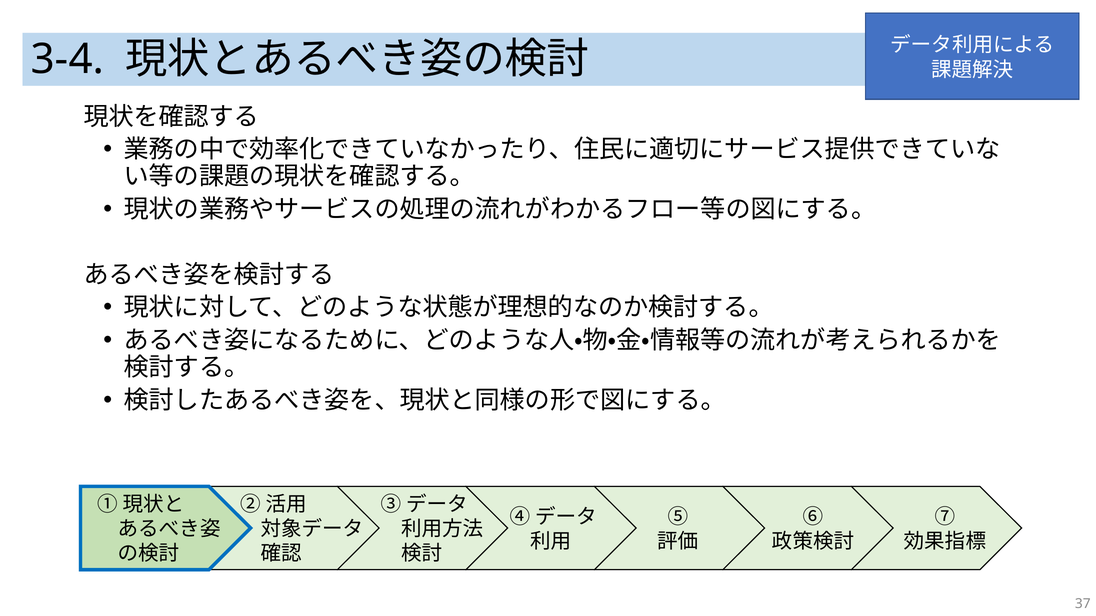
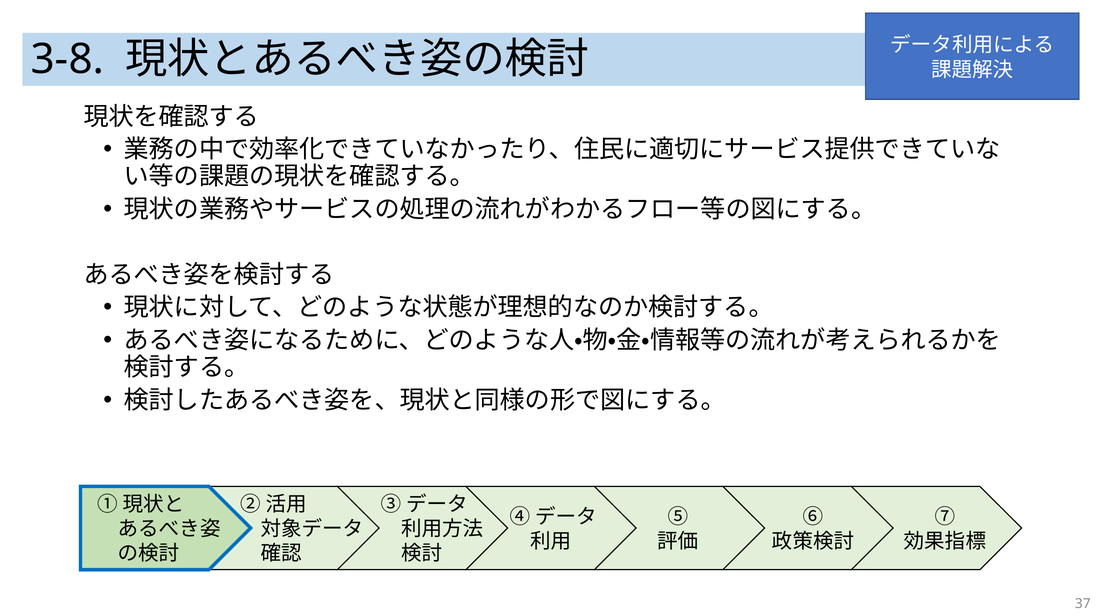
3-4: 3-4 -> 3-8
